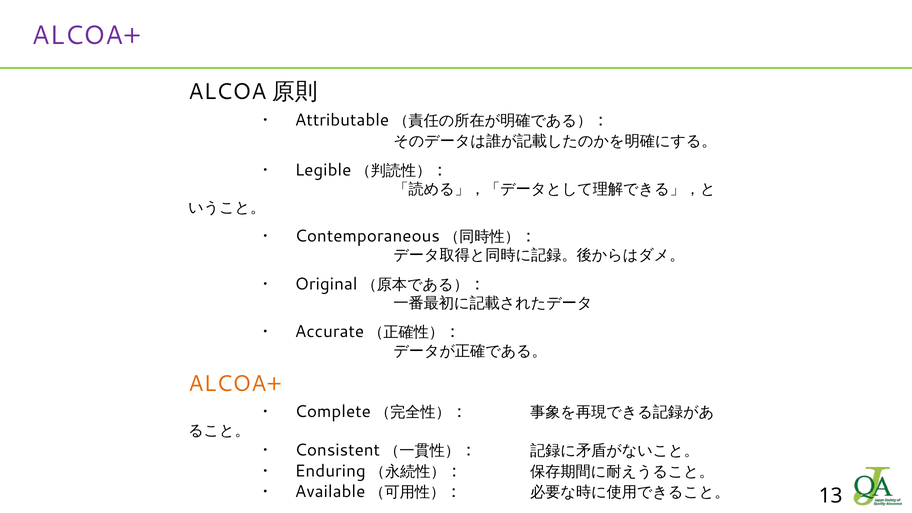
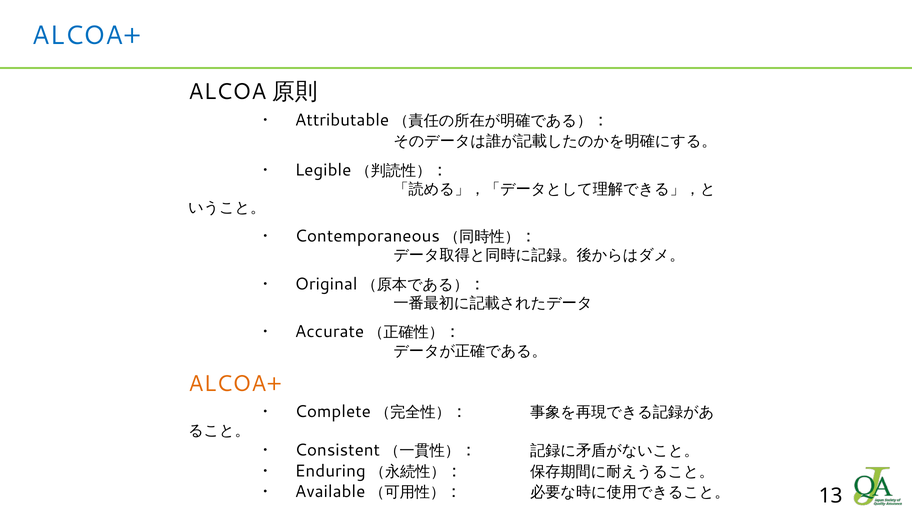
ALCOA+ at (87, 35) colour: purple -> blue
